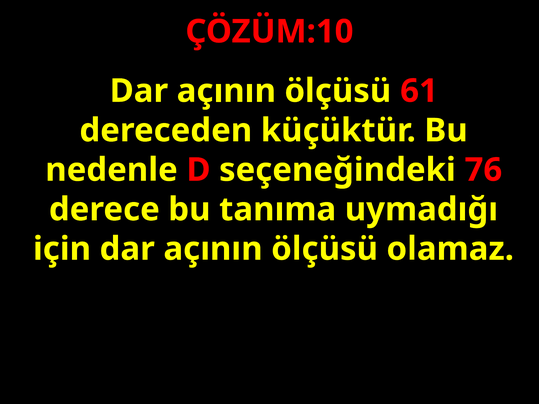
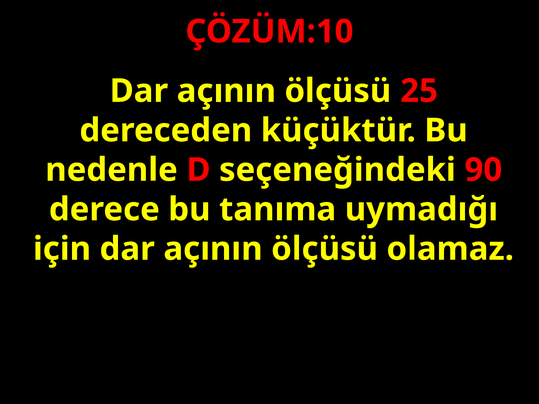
61: 61 -> 25
76: 76 -> 90
